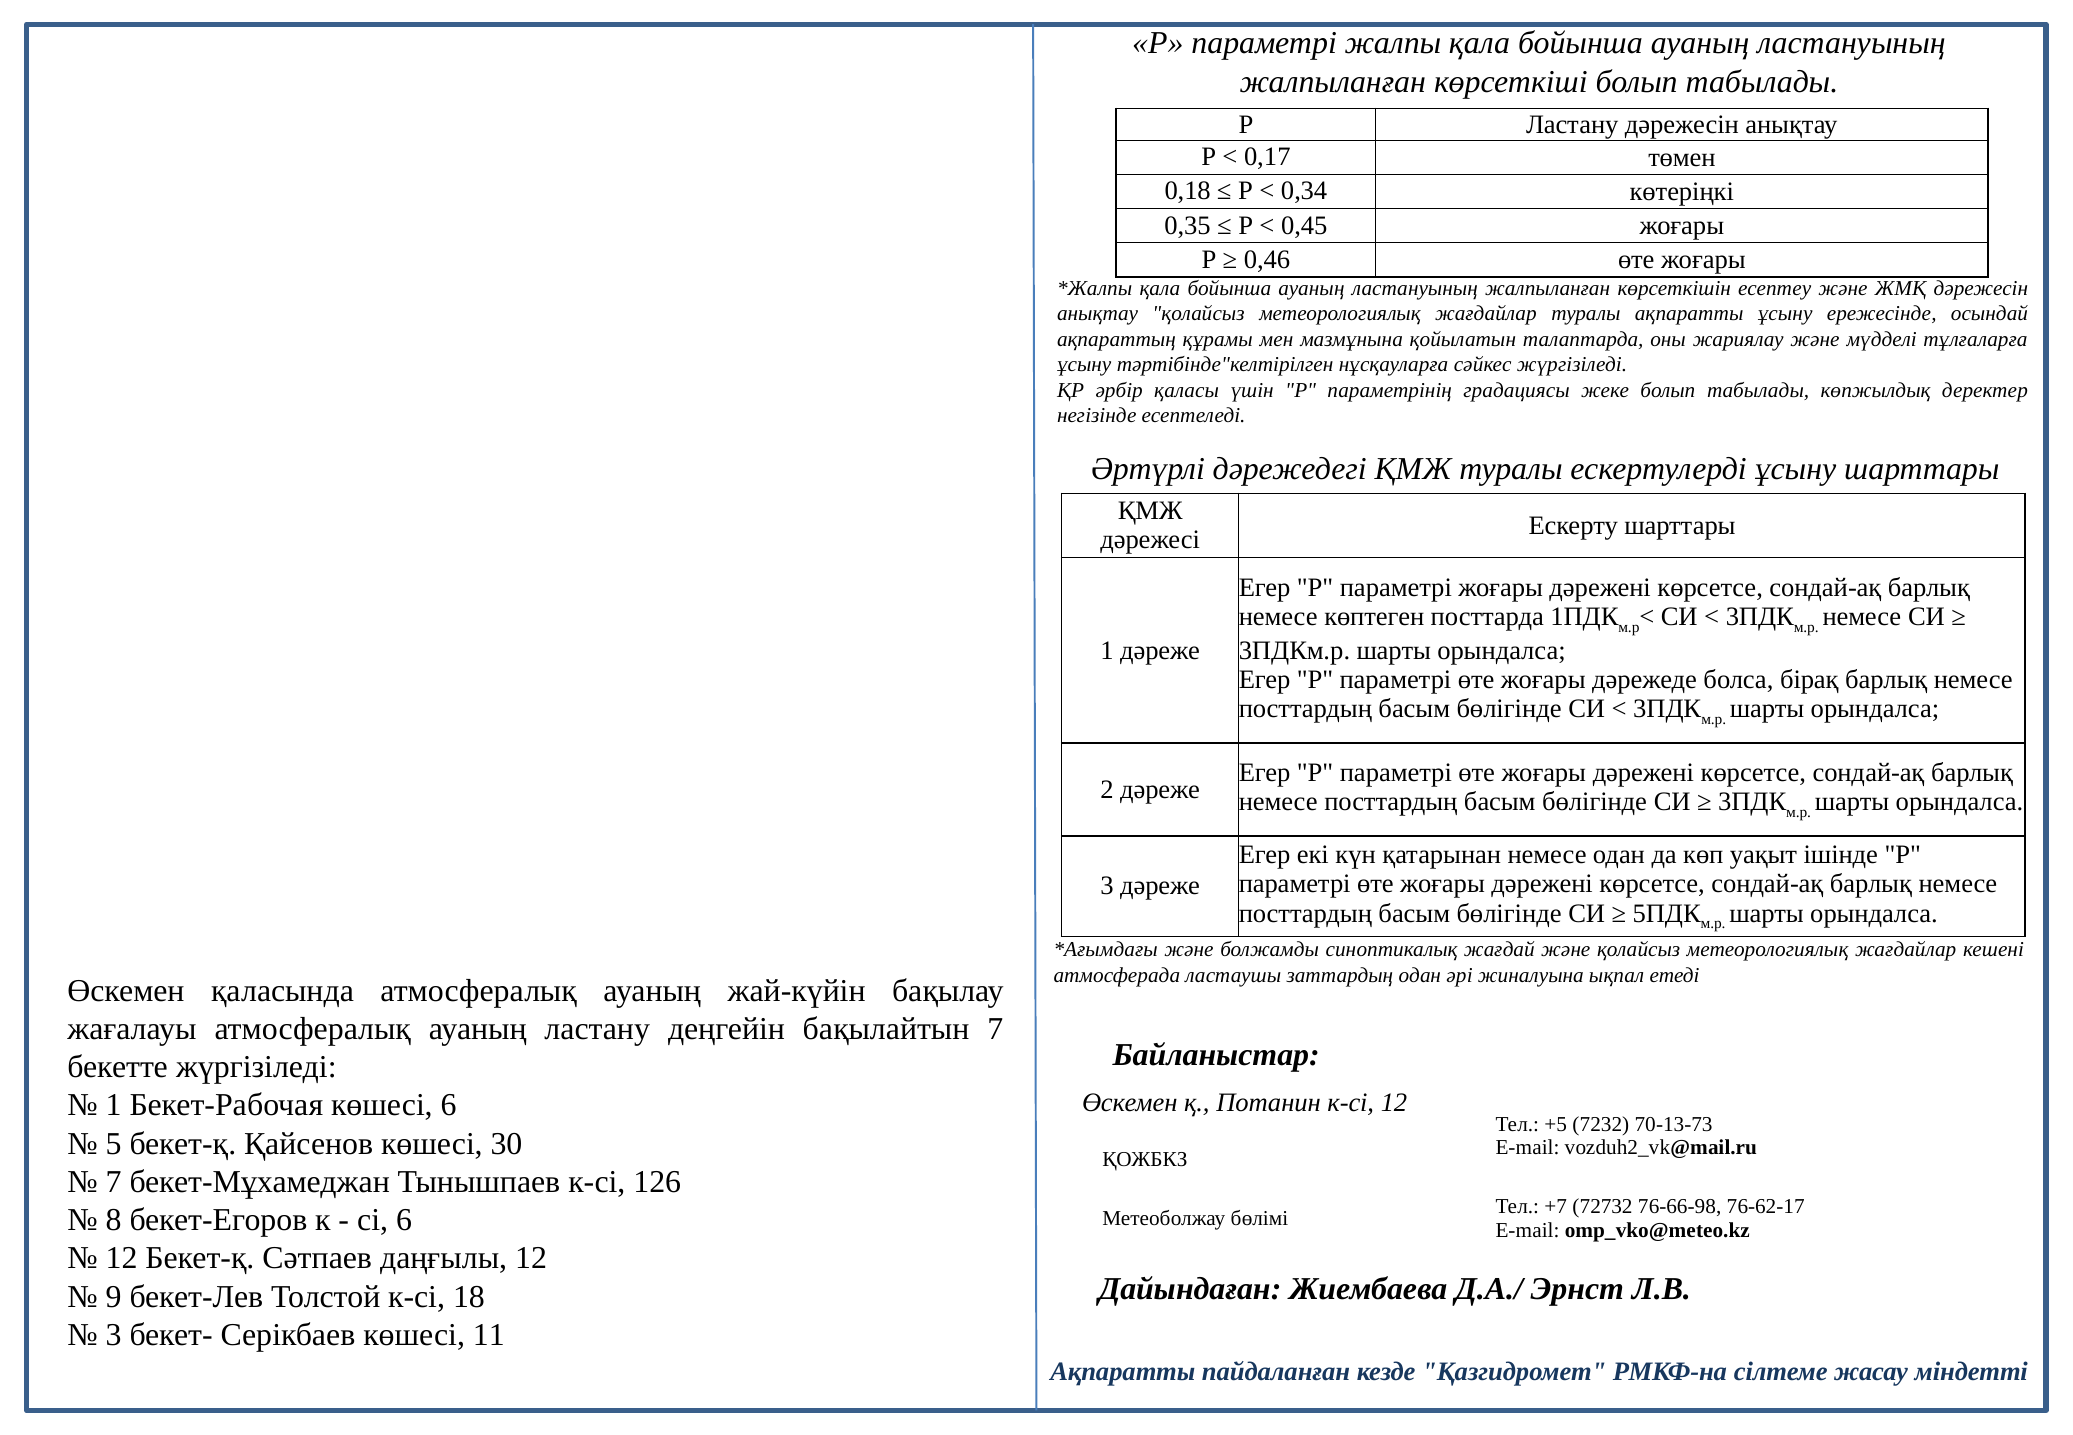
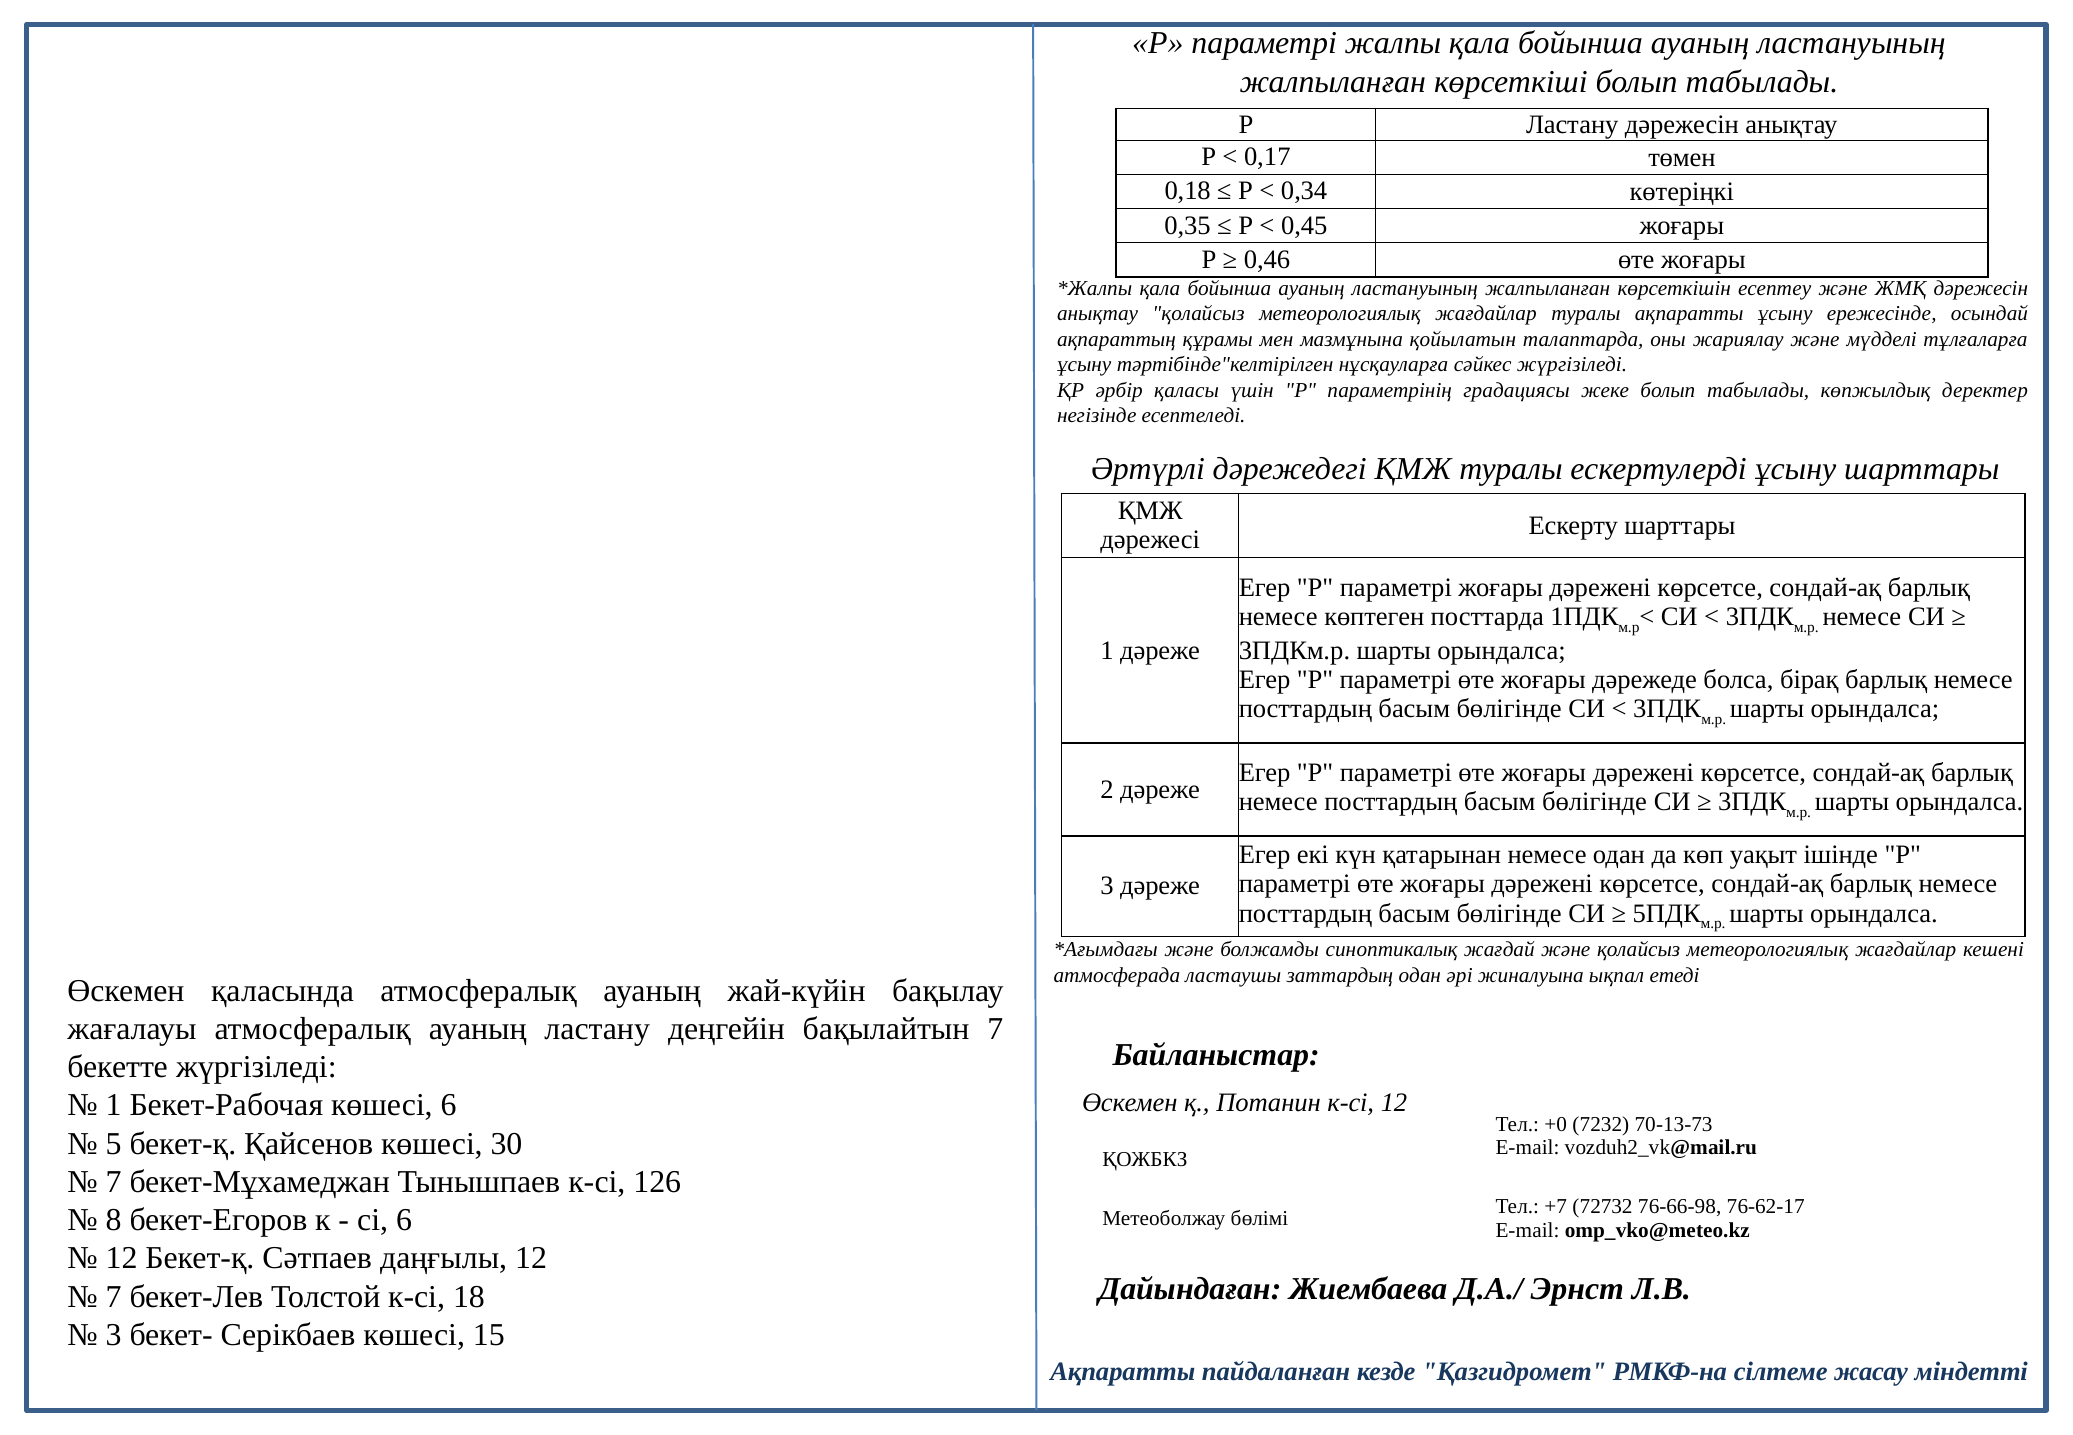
+5: +5 -> +0
9 at (114, 1297): 9 -> 7
11: 11 -> 15
